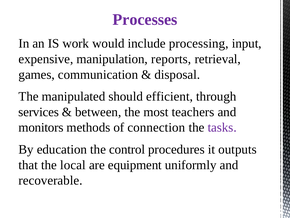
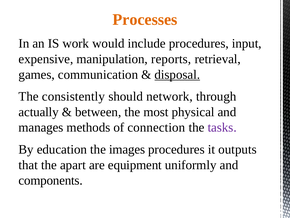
Processes colour: purple -> orange
include processing: processing -> procedures
disposal underline: none -> present
manipulated: manipulated -> consistently
efficient: efficient -> network
services: services -> actually
teachers: teachers -> physical
monitors: monitors -> manages
control: control -> images
local: local -> apart
recoverable: recoverable -> components
